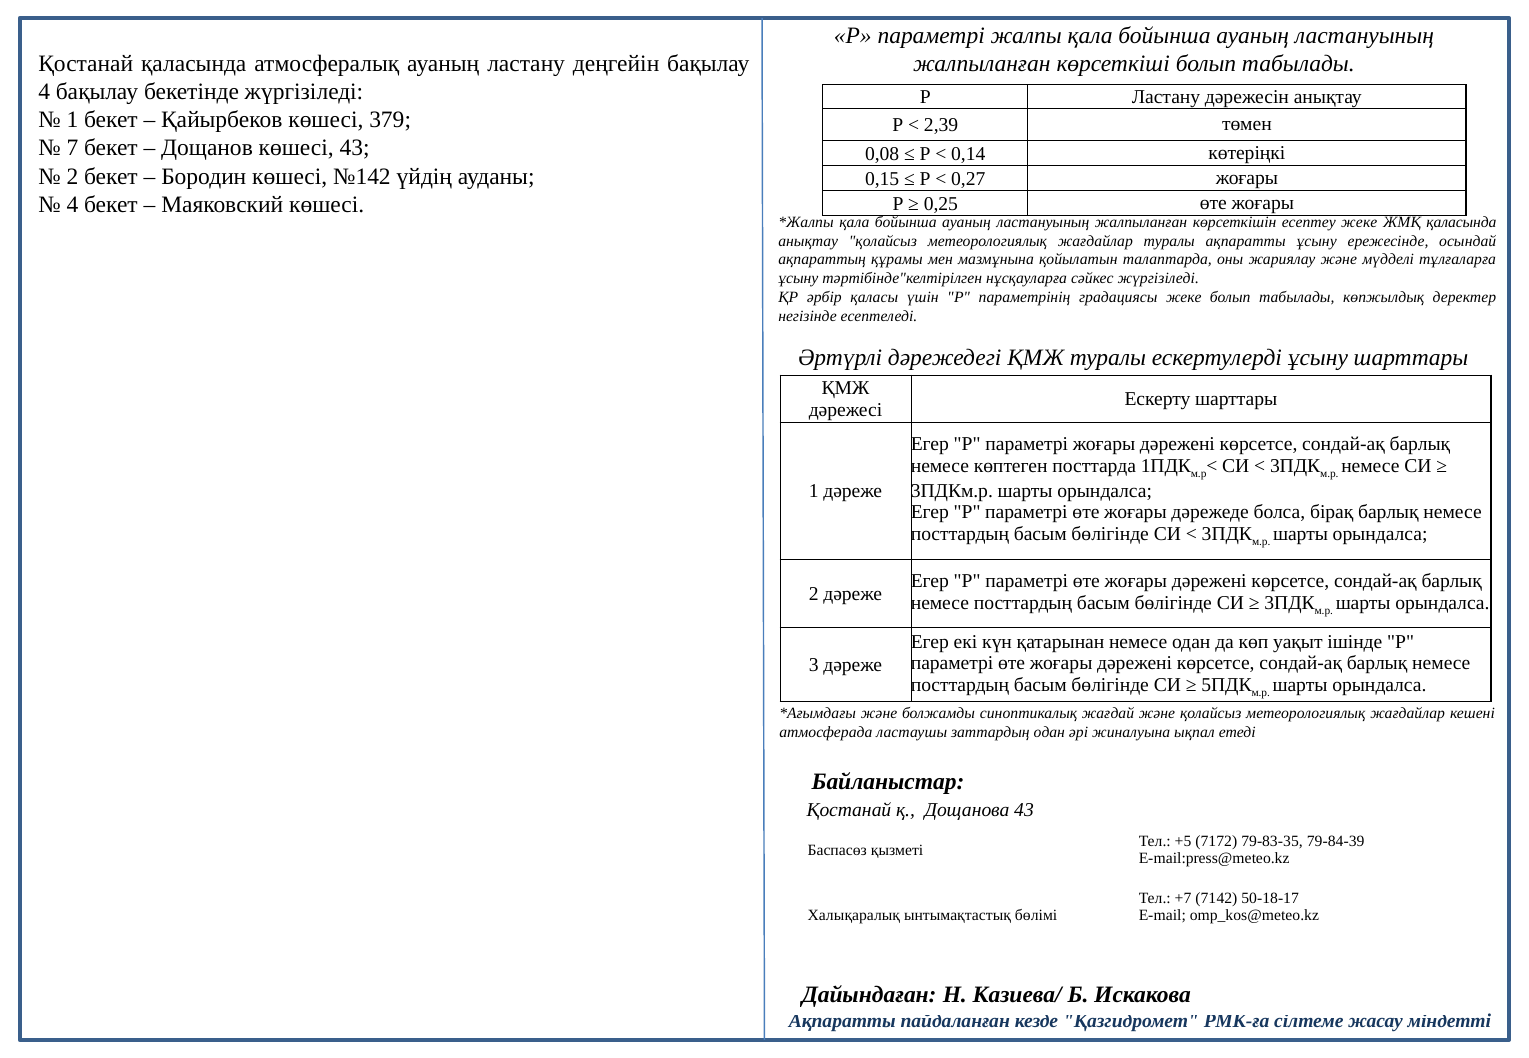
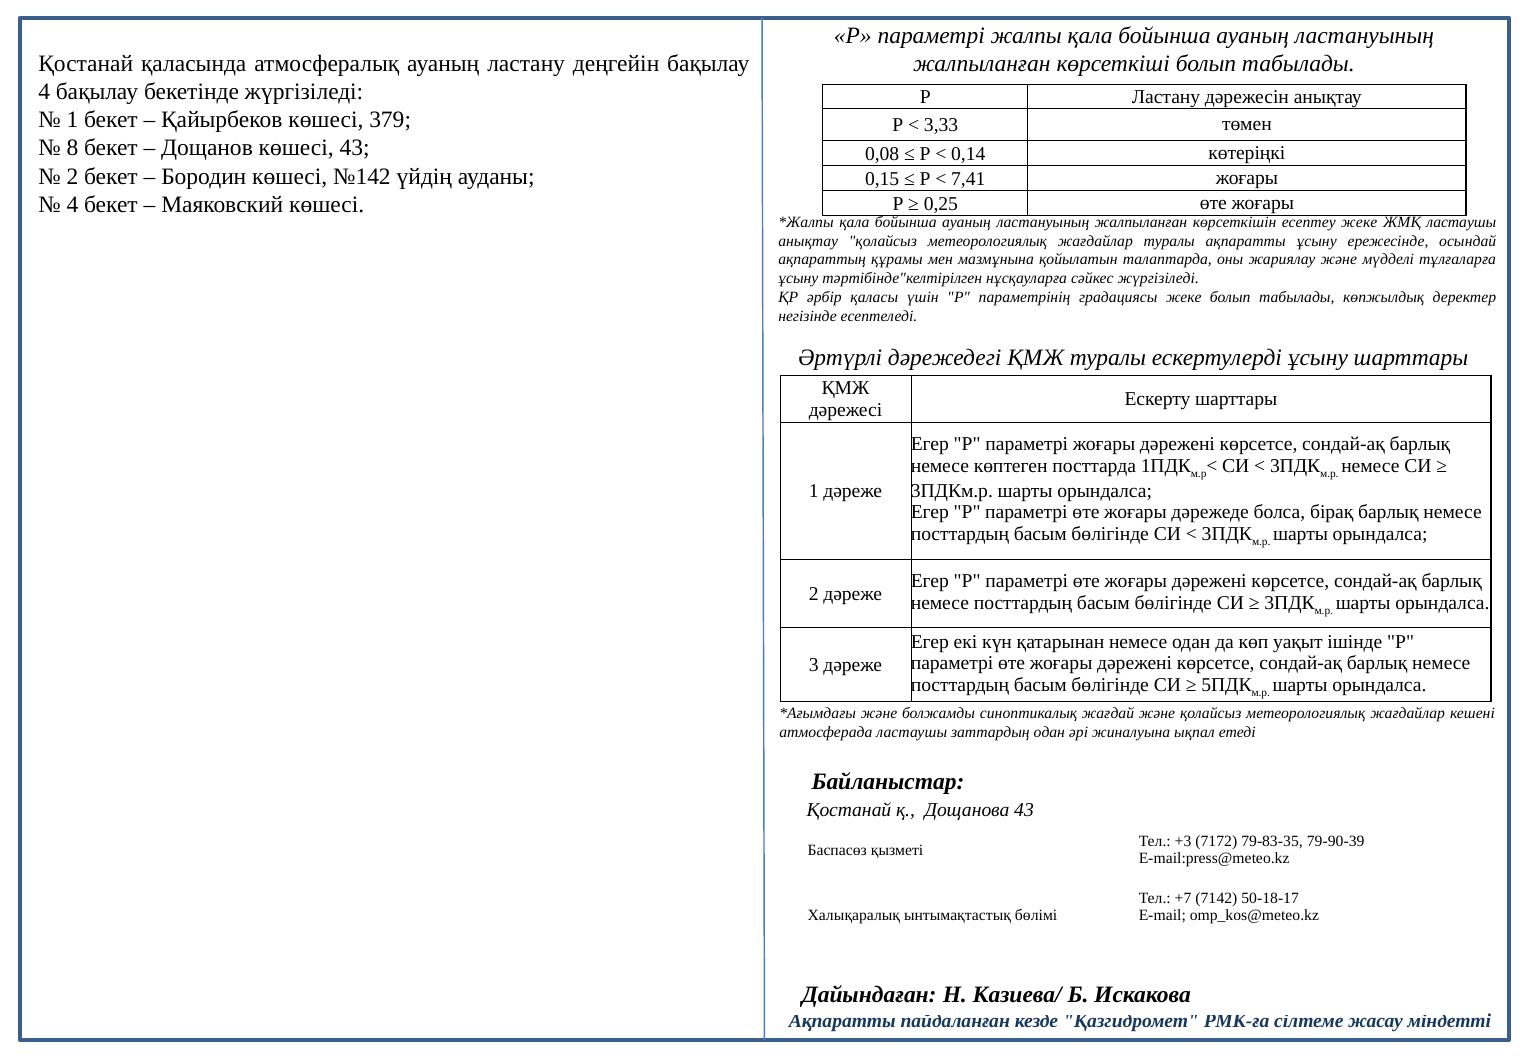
2,39: 2,39 -> 3,33
7: 7 -> 8
0,27: 0,27 -> 7,41
ЖМҚ қаласында: қаласында -> ластаушы
+5: +5 -> +3
79-84-39: 79-84-39 -> 79-90-39
